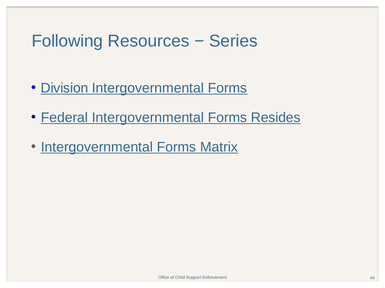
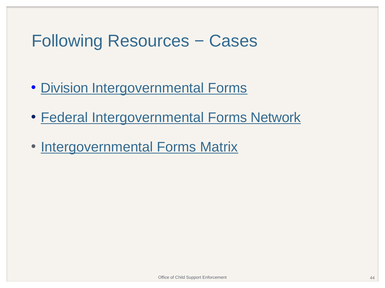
Series: Series -> Cases
Resides: Resides -> Network
